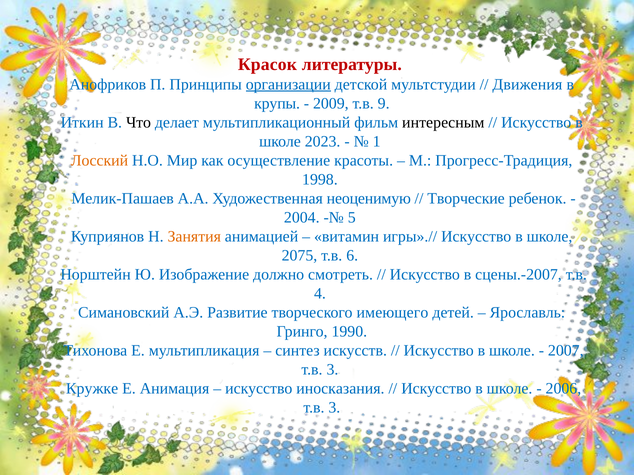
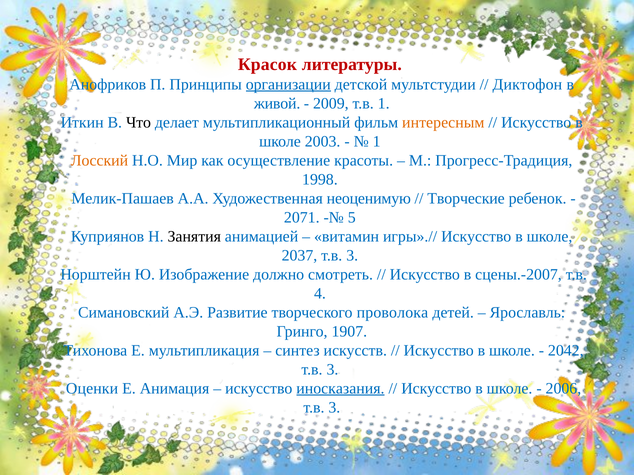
Движения: Движения -> Диктофон
крупы: крупы -> живой
т.в 9: 9 -> 1
интересным colour: black -> orange
2023: 2023 -> 2003
2004: 2004 -> 2071
Занятия colour: orange -> black
2075: 2075 -> 2037
6 at (352, 256): 6 -> 3
имеющего: имеющего -> проволока
1990: 1990 -> 1907
2007: 2007 -> 2042
Кружке: Кружке -> Оценки
иносказания underline: none -> present
